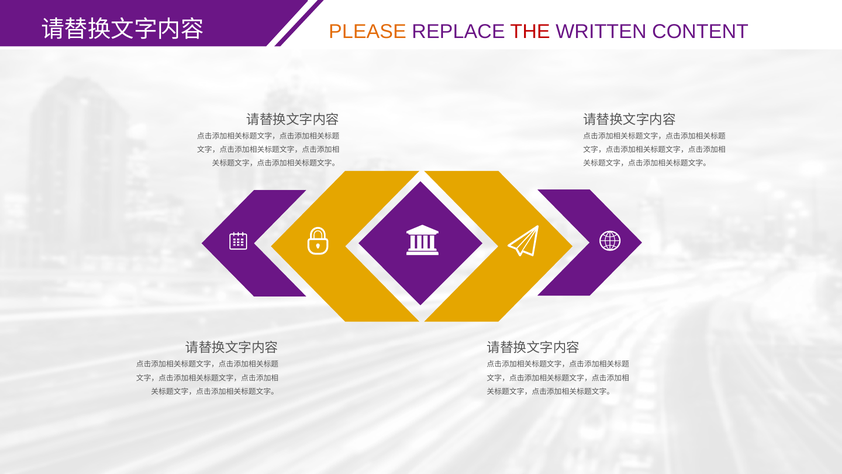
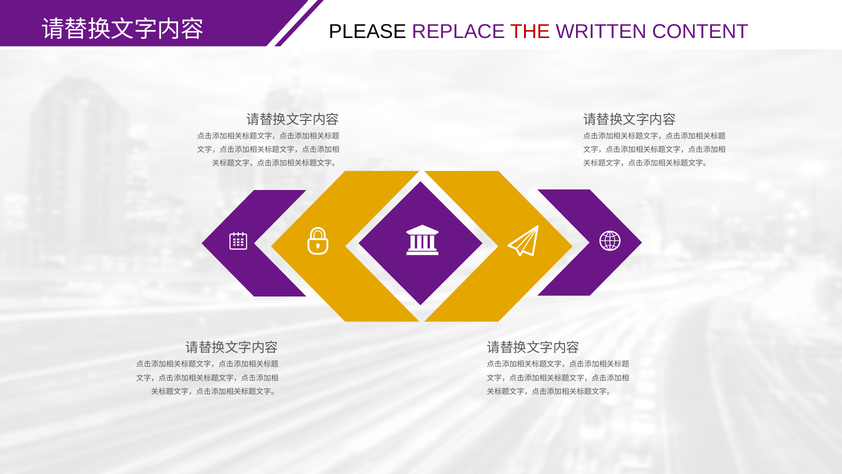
PLEASE colour: orange -> black
